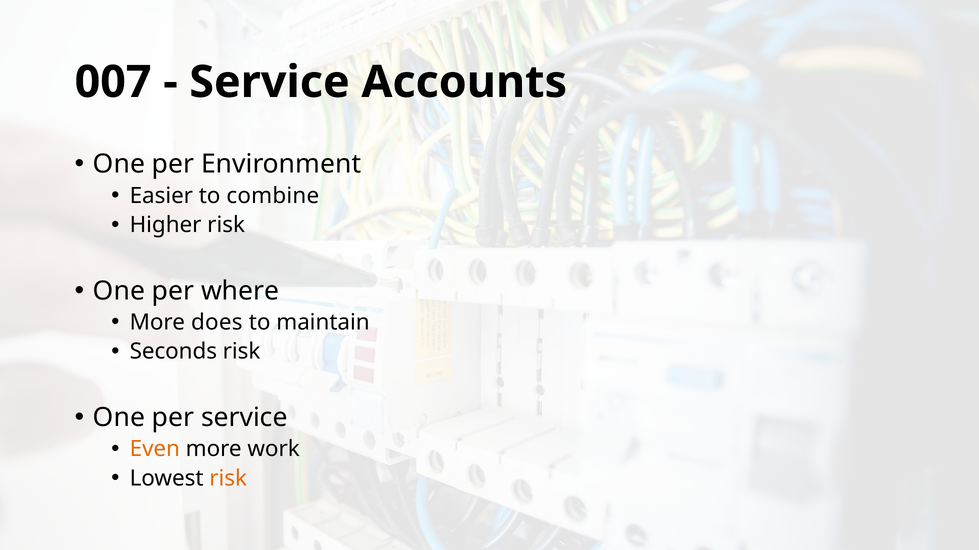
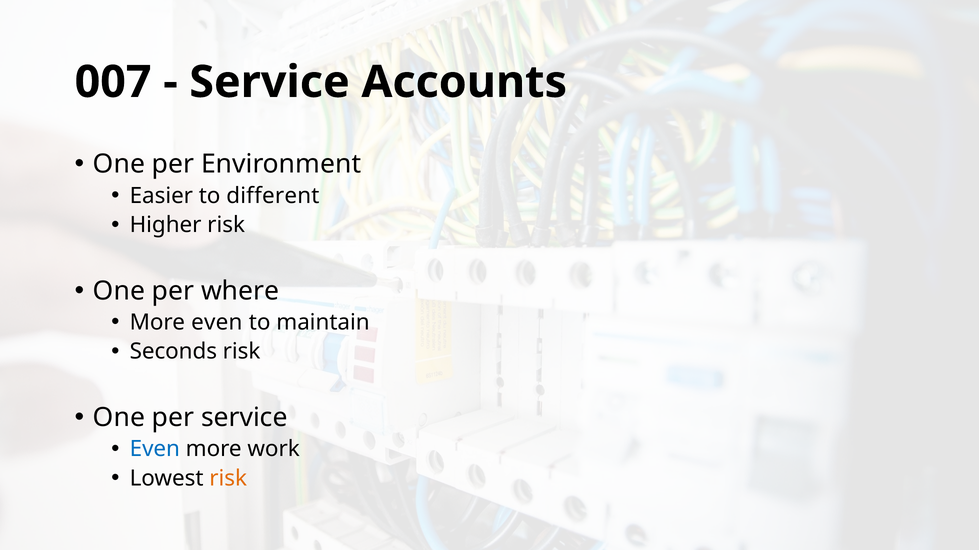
combine: combine -> different
More does: does -> even
Even at (155, 449) colour: orange -> blue
